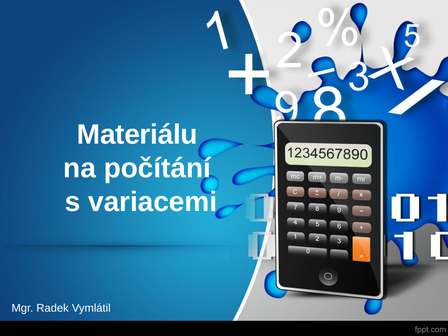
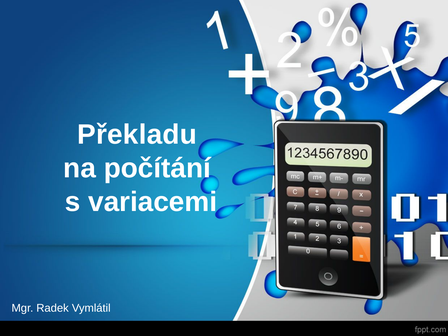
Materiálu: Materiálu -> Překladu
